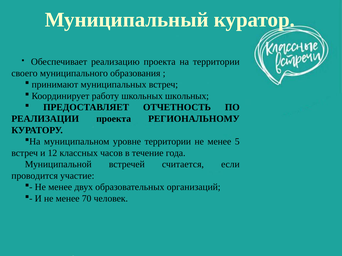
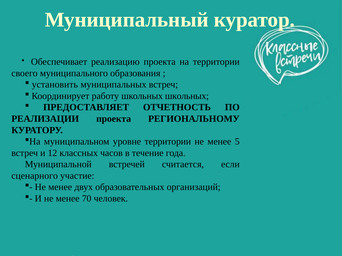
принимают: принимают -> установить
проводится: проводится -> сценарного
